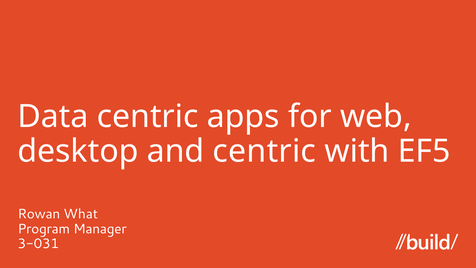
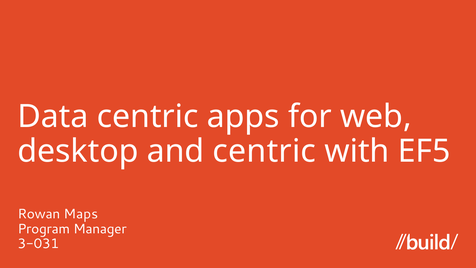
What: What -> Maps
